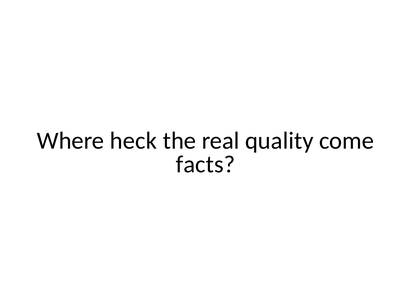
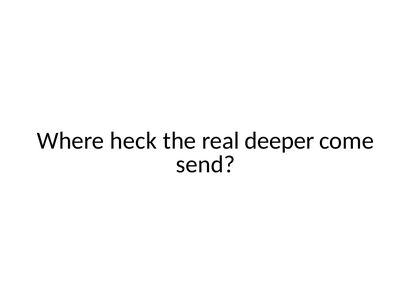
quality: quality -> deeper
facts: facts -> send
